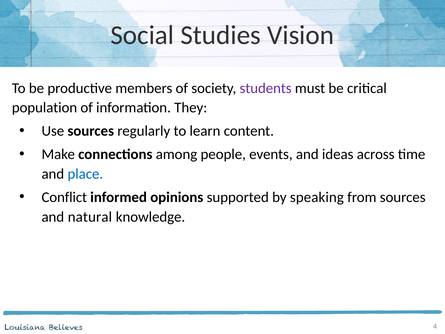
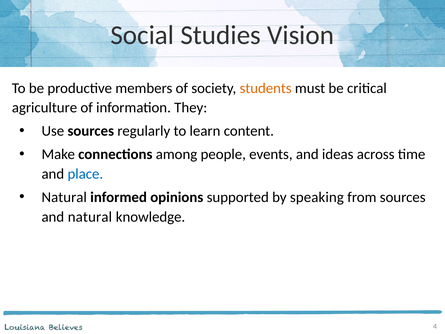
students colour: purple -> orange
population: population -> agriculture
Conflict at (64, 197): Conflict -> Natural
